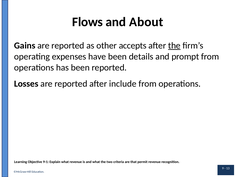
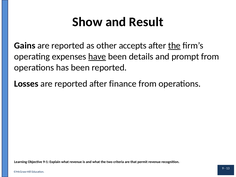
Flows: Flows -> Show
About: About -> Result
have underline: none -> present
include: include -> finance
